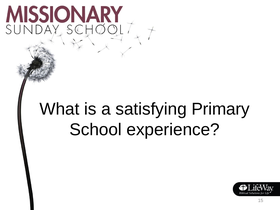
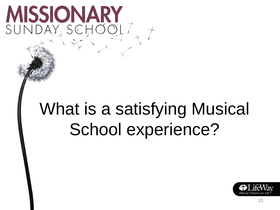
Primary: Primary -> Musical
